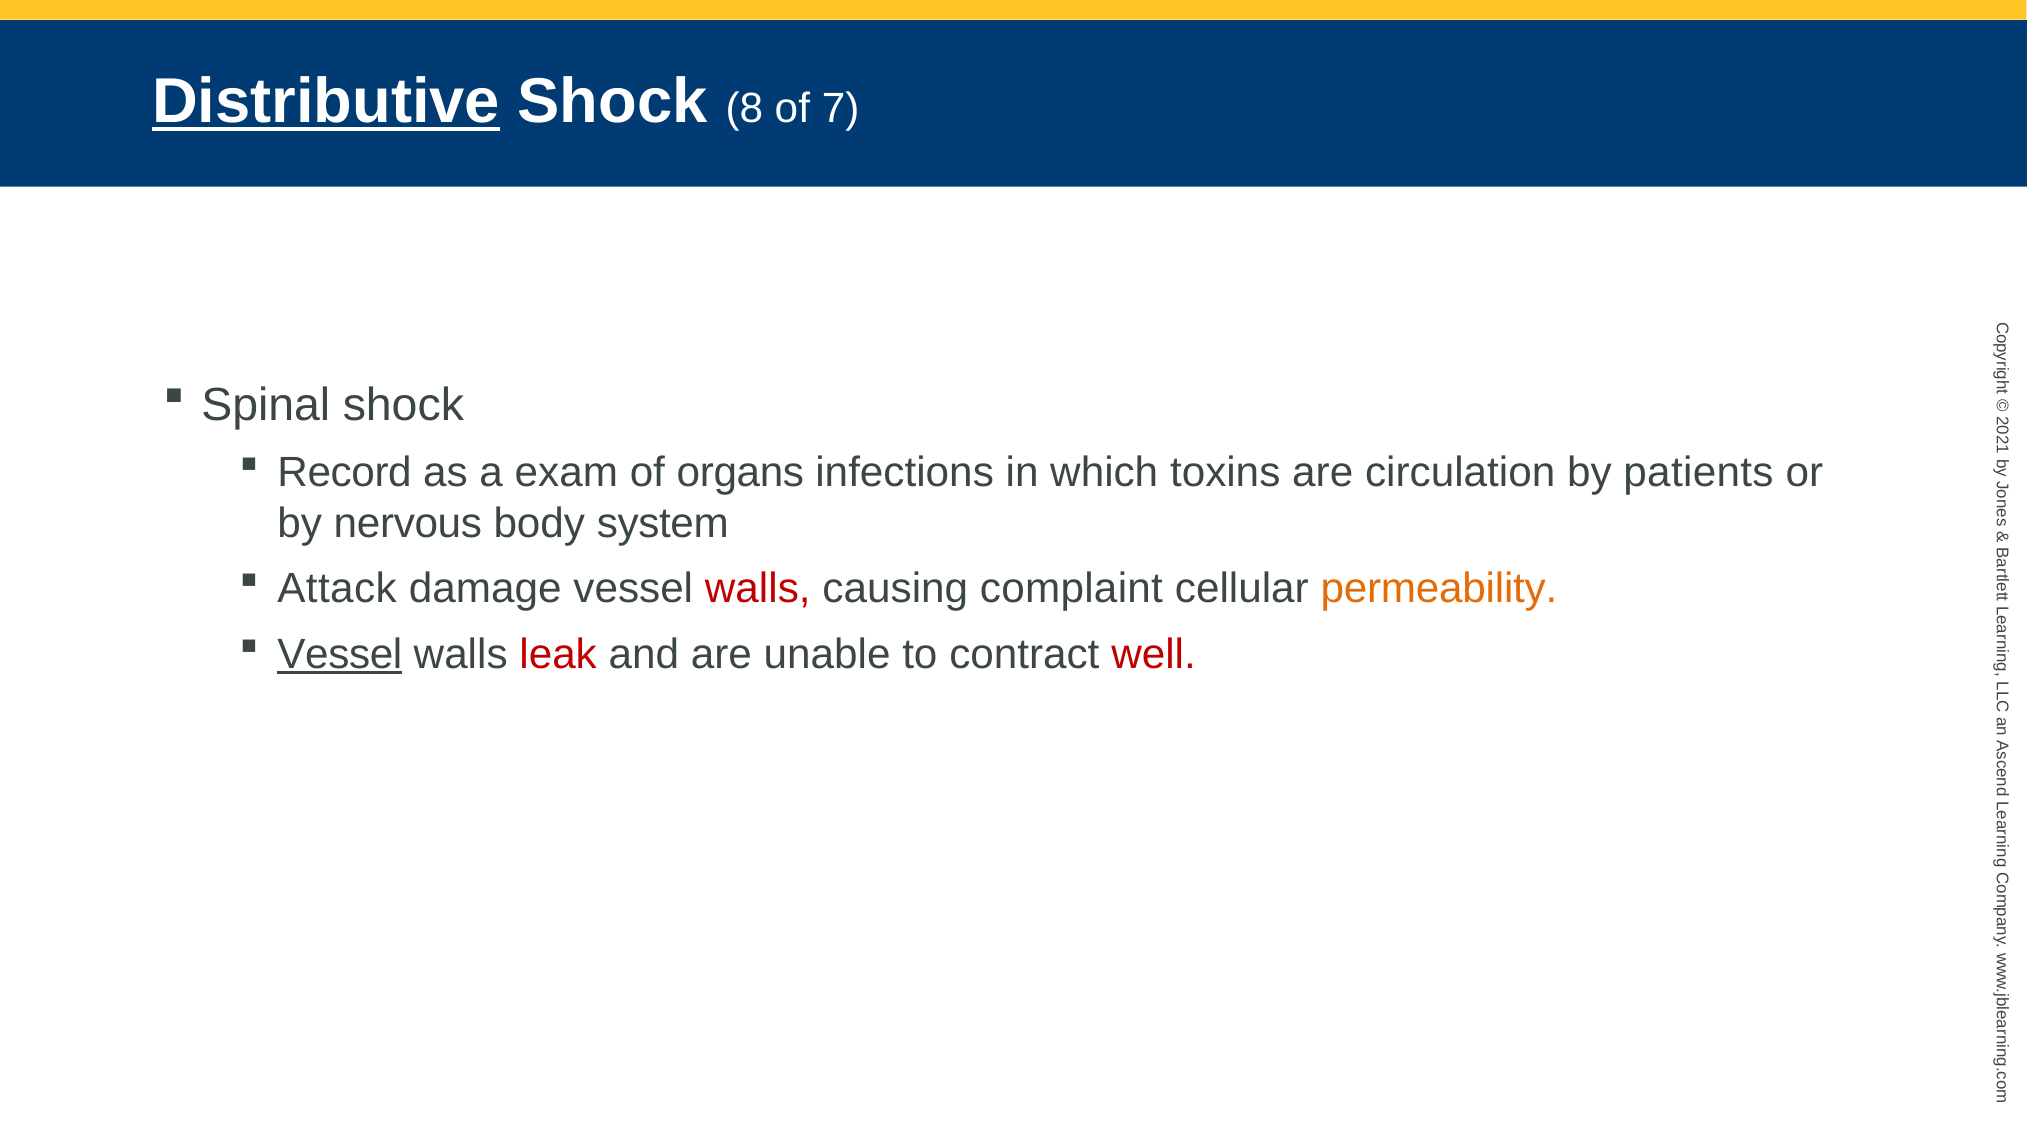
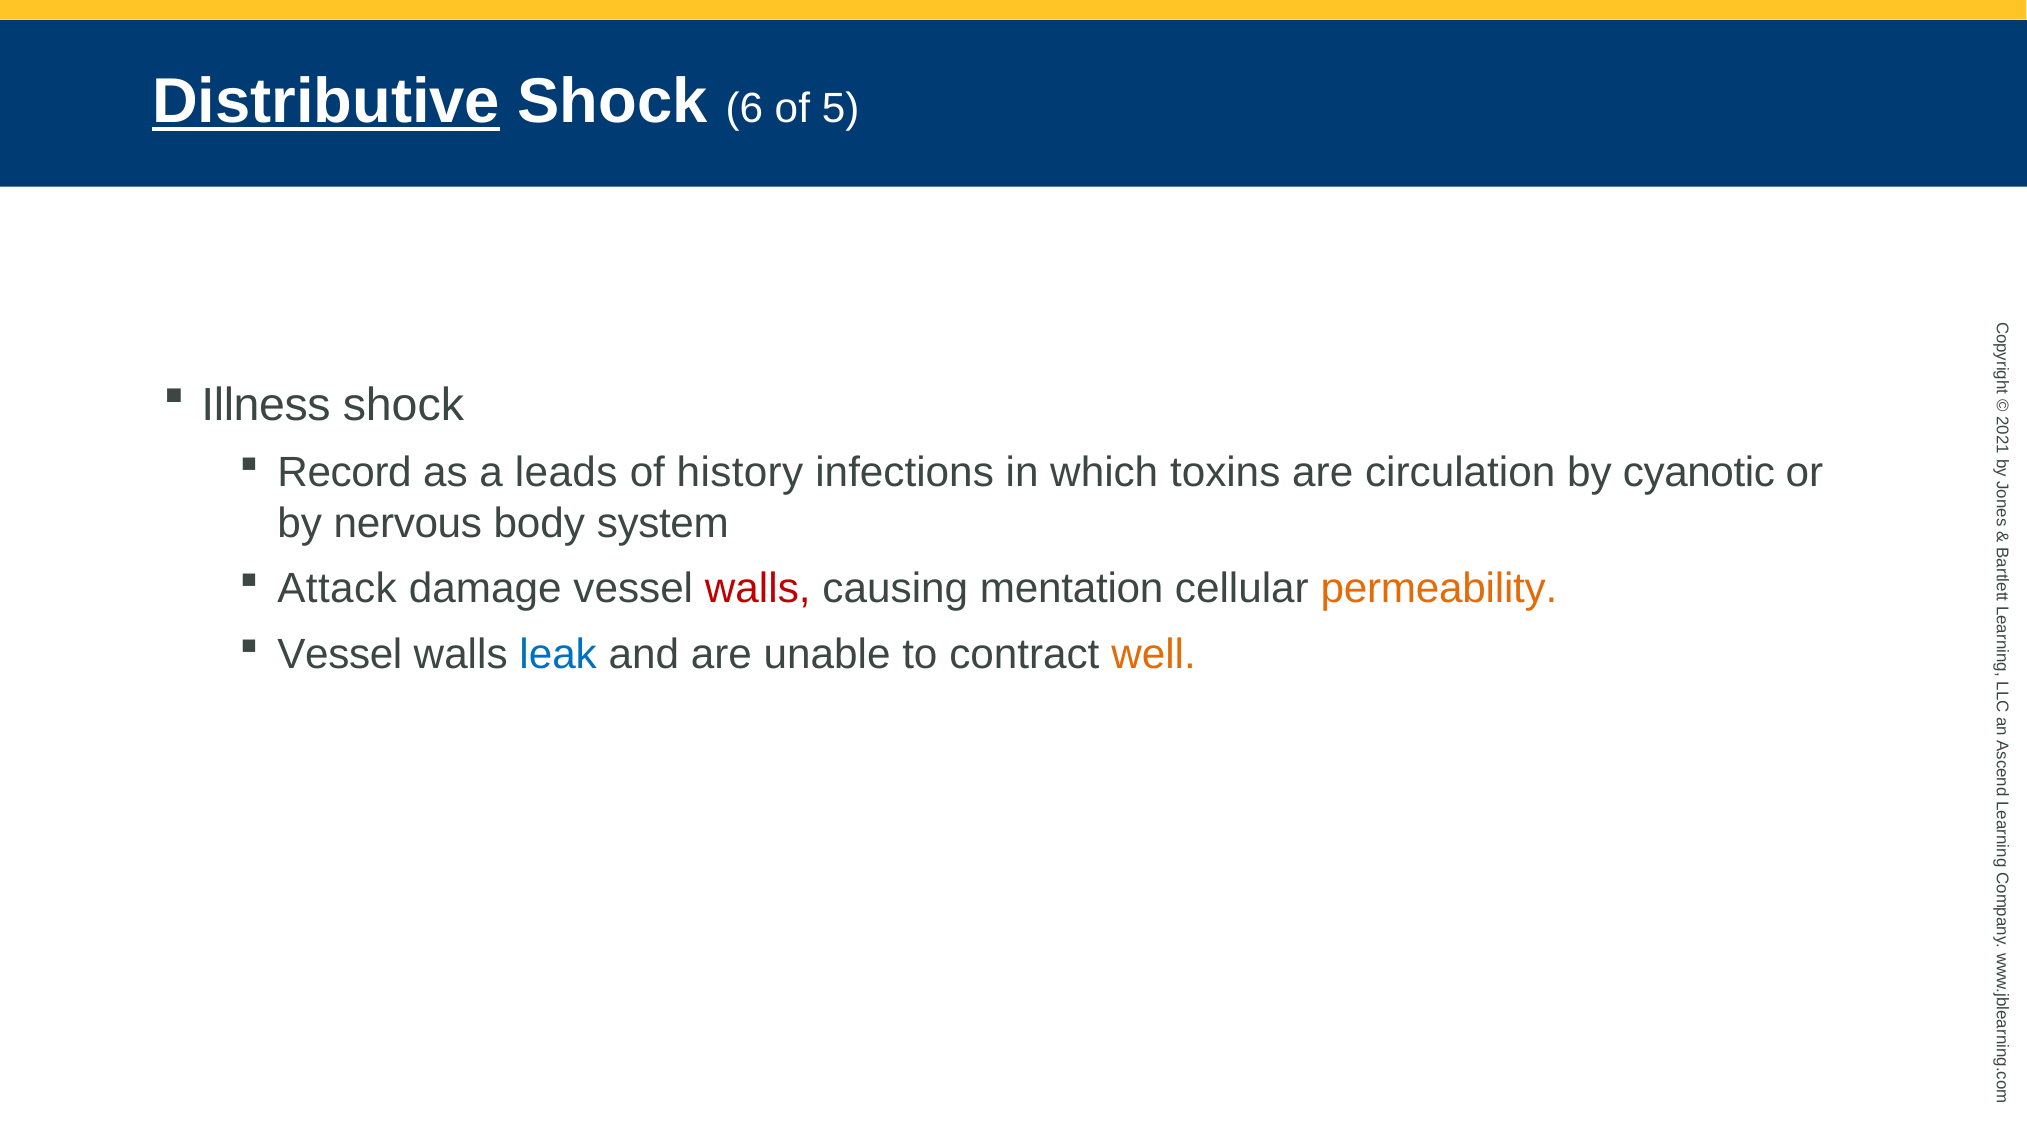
8: 8 -> 6
7: 7 -> 5
Spinal: Spinal -> Illness
exam: exam -> leads
organs: organs -> history
patients: patients -> cyanotic
complaint: complaint -> mentation
Vessel at (340, 654) underline: present -> none
leak colour: red -> blue
well colour: red -> orange
